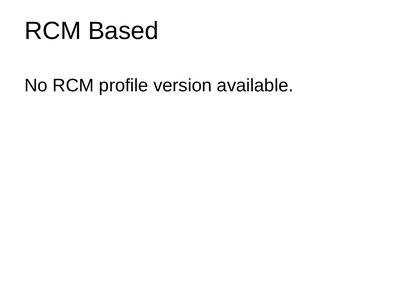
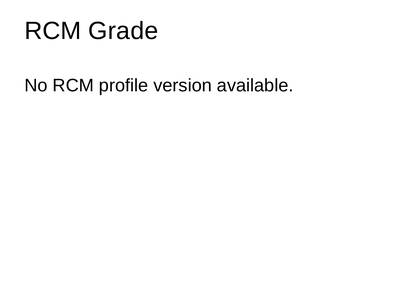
Based: Based -> Grade
